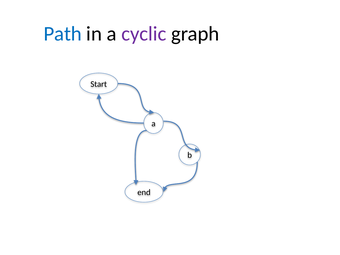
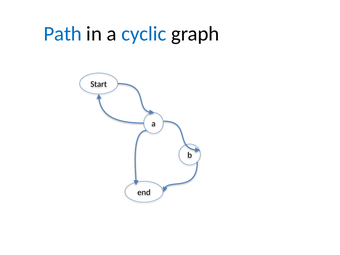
cyclic colour: purple -> blue
